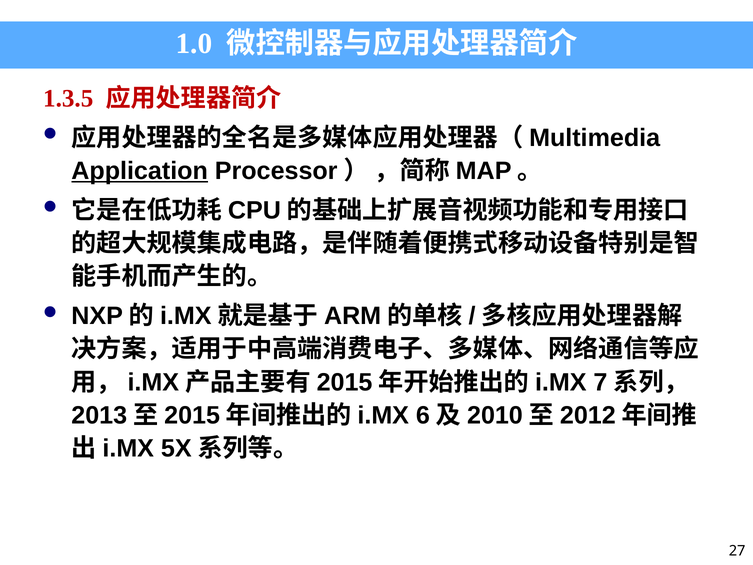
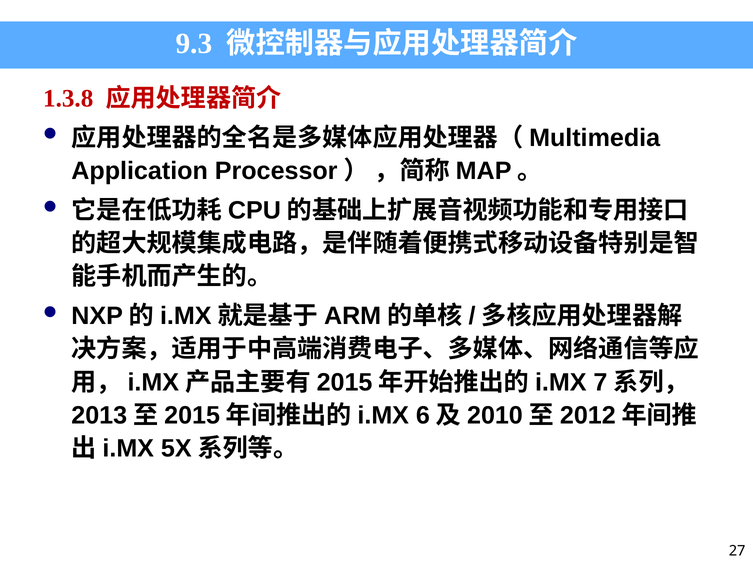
1.0: 1.0 -> 9.3
1.3.5: 1.3.5 -> 1.3.8
Application underline: present -> none
